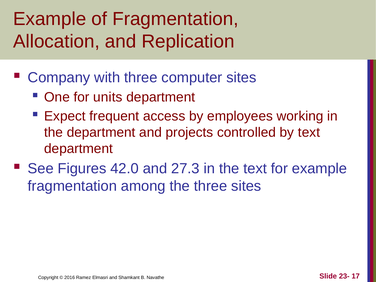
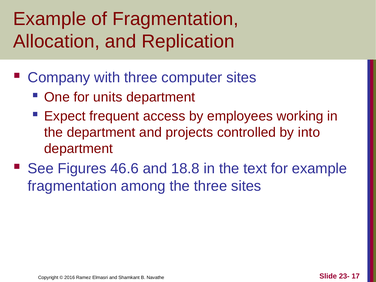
by text: text -> into
42.0: 42.0 -> 46.6
27.3: 27.3 -> 18.8
